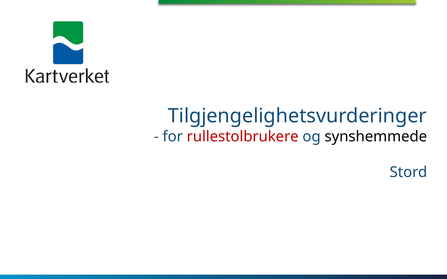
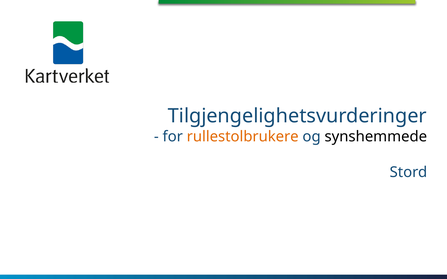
rullestolbrukere colour: red -> orange
